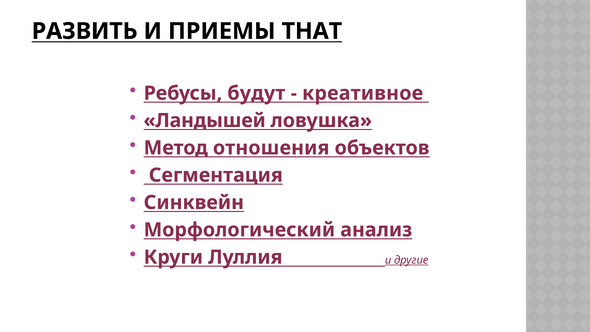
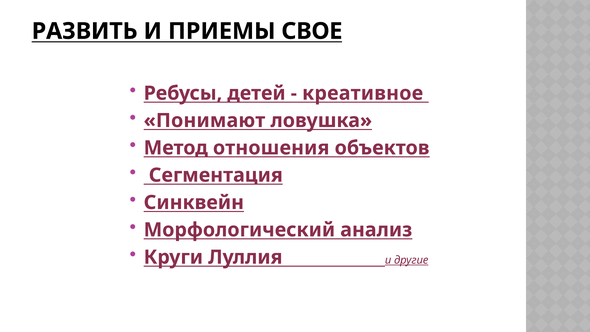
THAT: THAT -> СВОЕ
будут: будут -> детей
Ландышей: Ландышей -> Понимают
